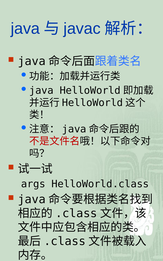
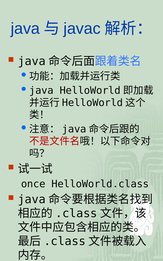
args: args -> once
